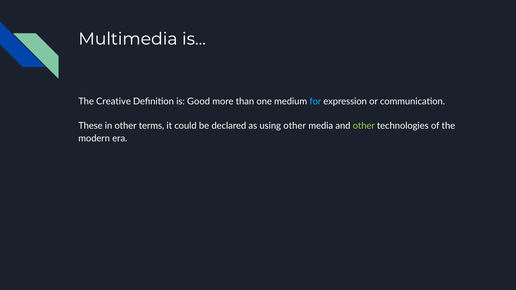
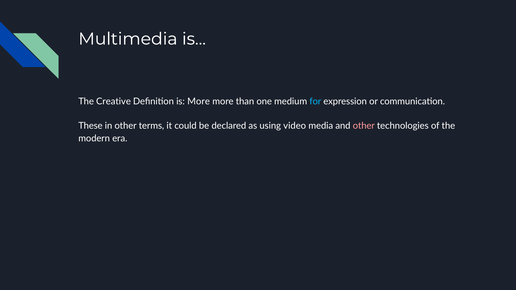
is Good: Good -> More
using other: other -> video
other at (364, 126) colour: light green -> pink
